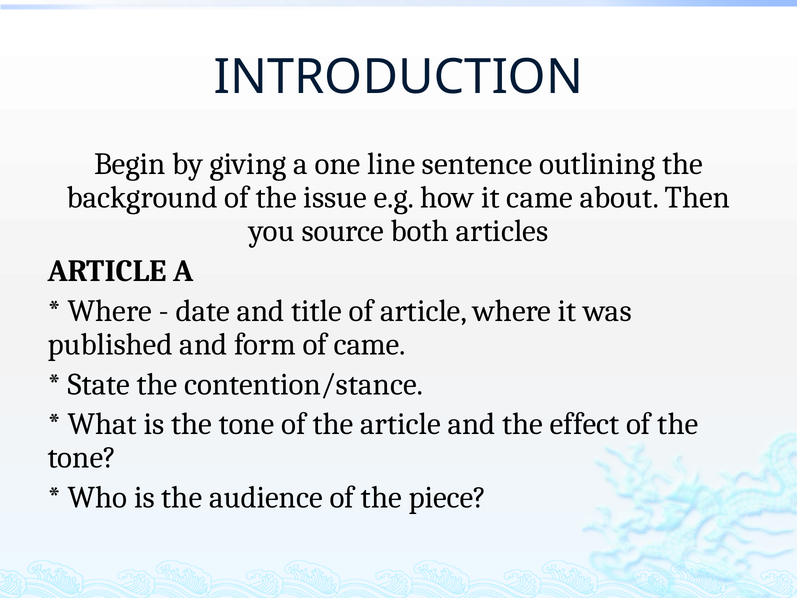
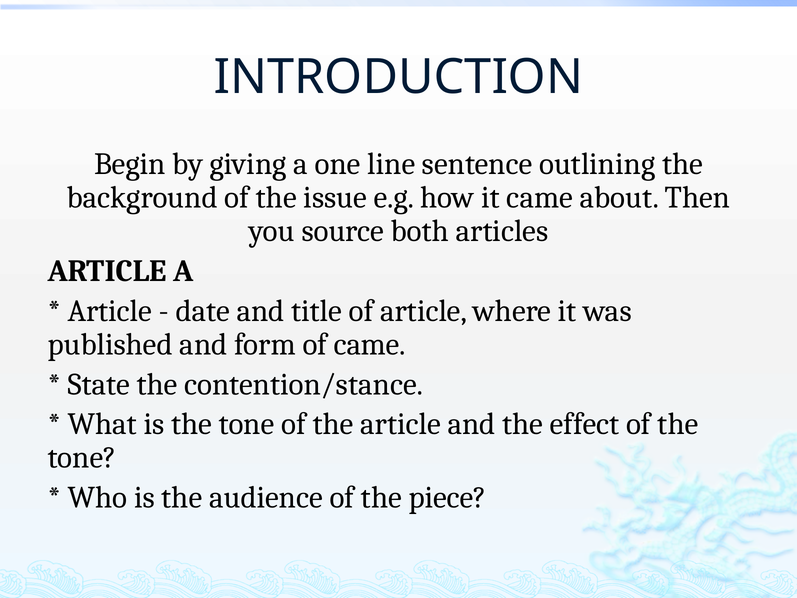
Where at (110, 311): Where -> Article
